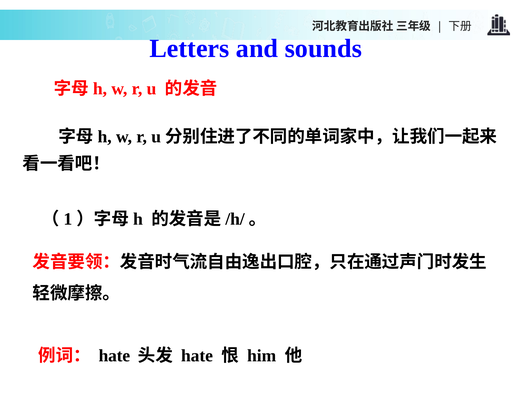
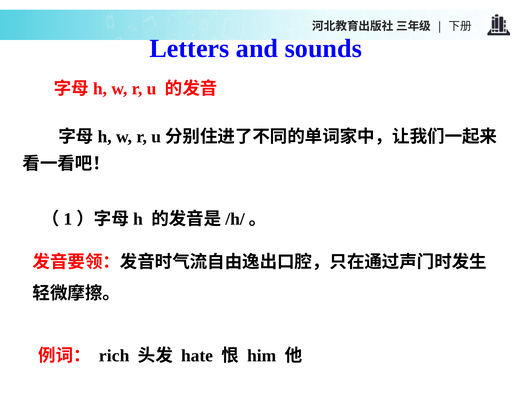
hate at (114, 356): hate -> rich
